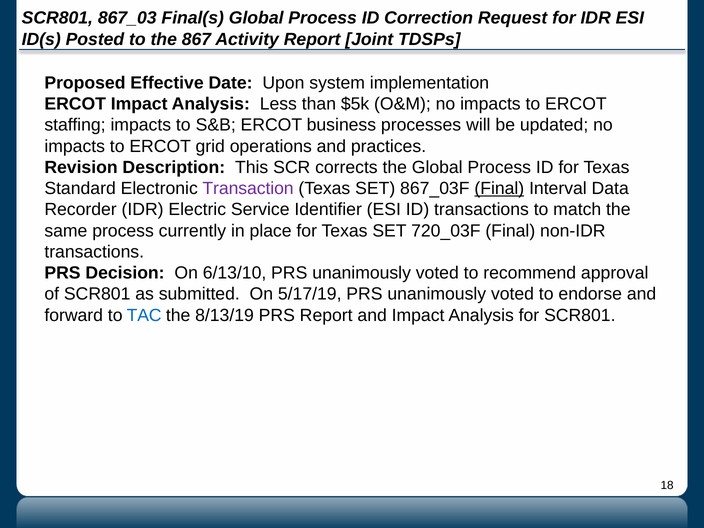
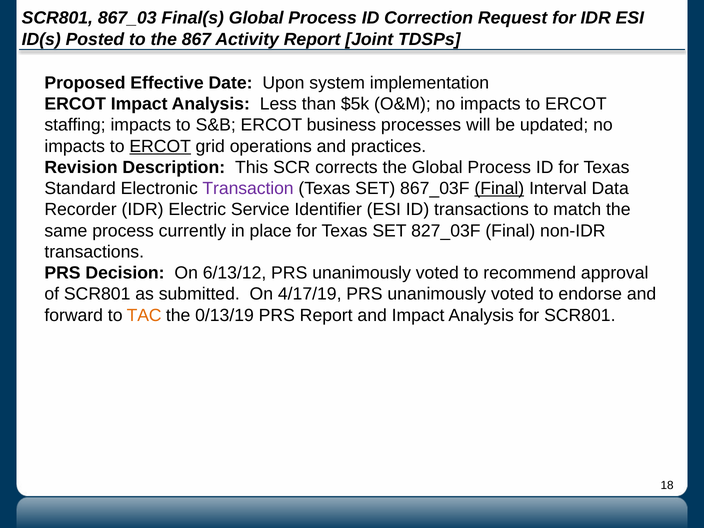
ERCOT at (160, 146) underline: none -> present
720_03F: 720_03F -> 827_03F
6/13/10: 6/13/10 -> 6/13/12
5/17/19: 5/17/19 -> 4/17/19
TAC colour: blue -> orange
8/13/19: 8/13/19 -> 0/13/19
